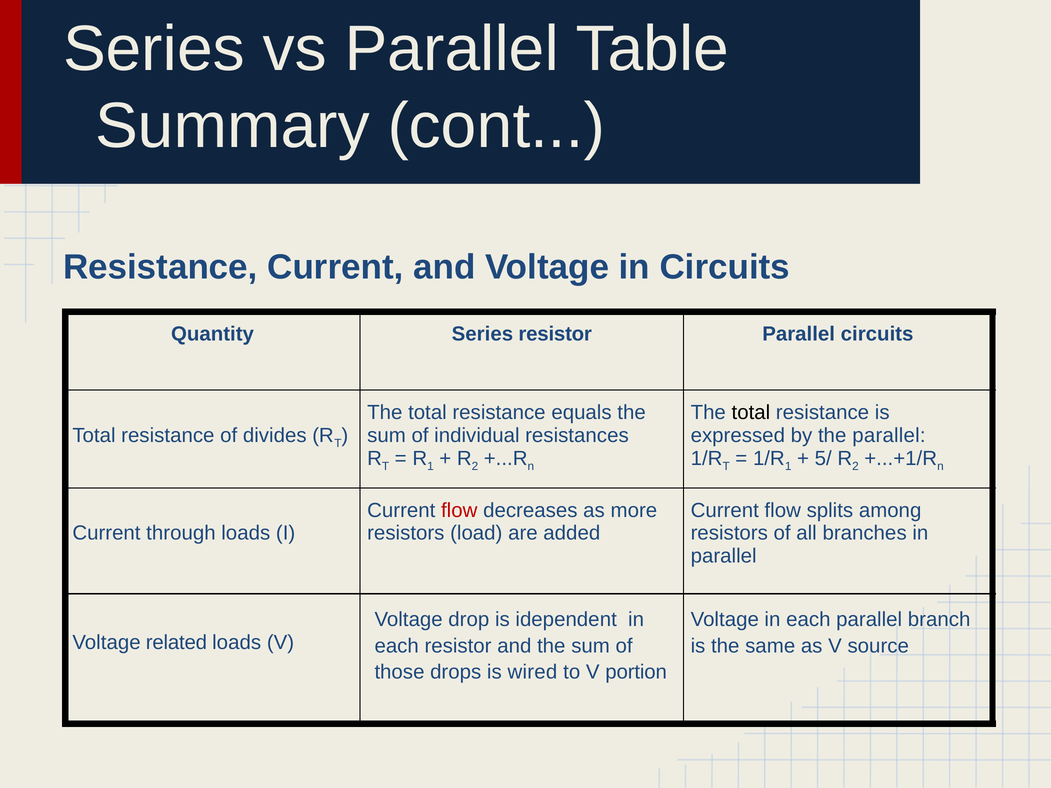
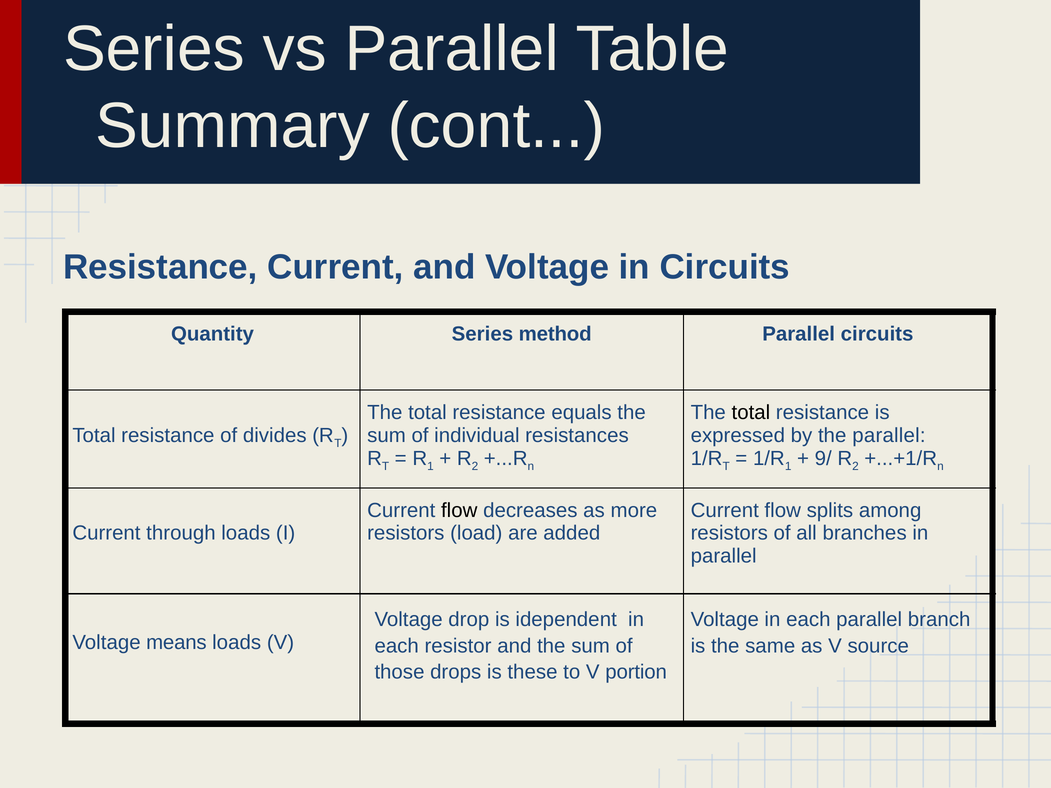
Series resistor: resistor -> method
5/: 5/ -> 9/
flow at (459, 510) colour: red -> black
related: related -> means
wired: wired -> these
